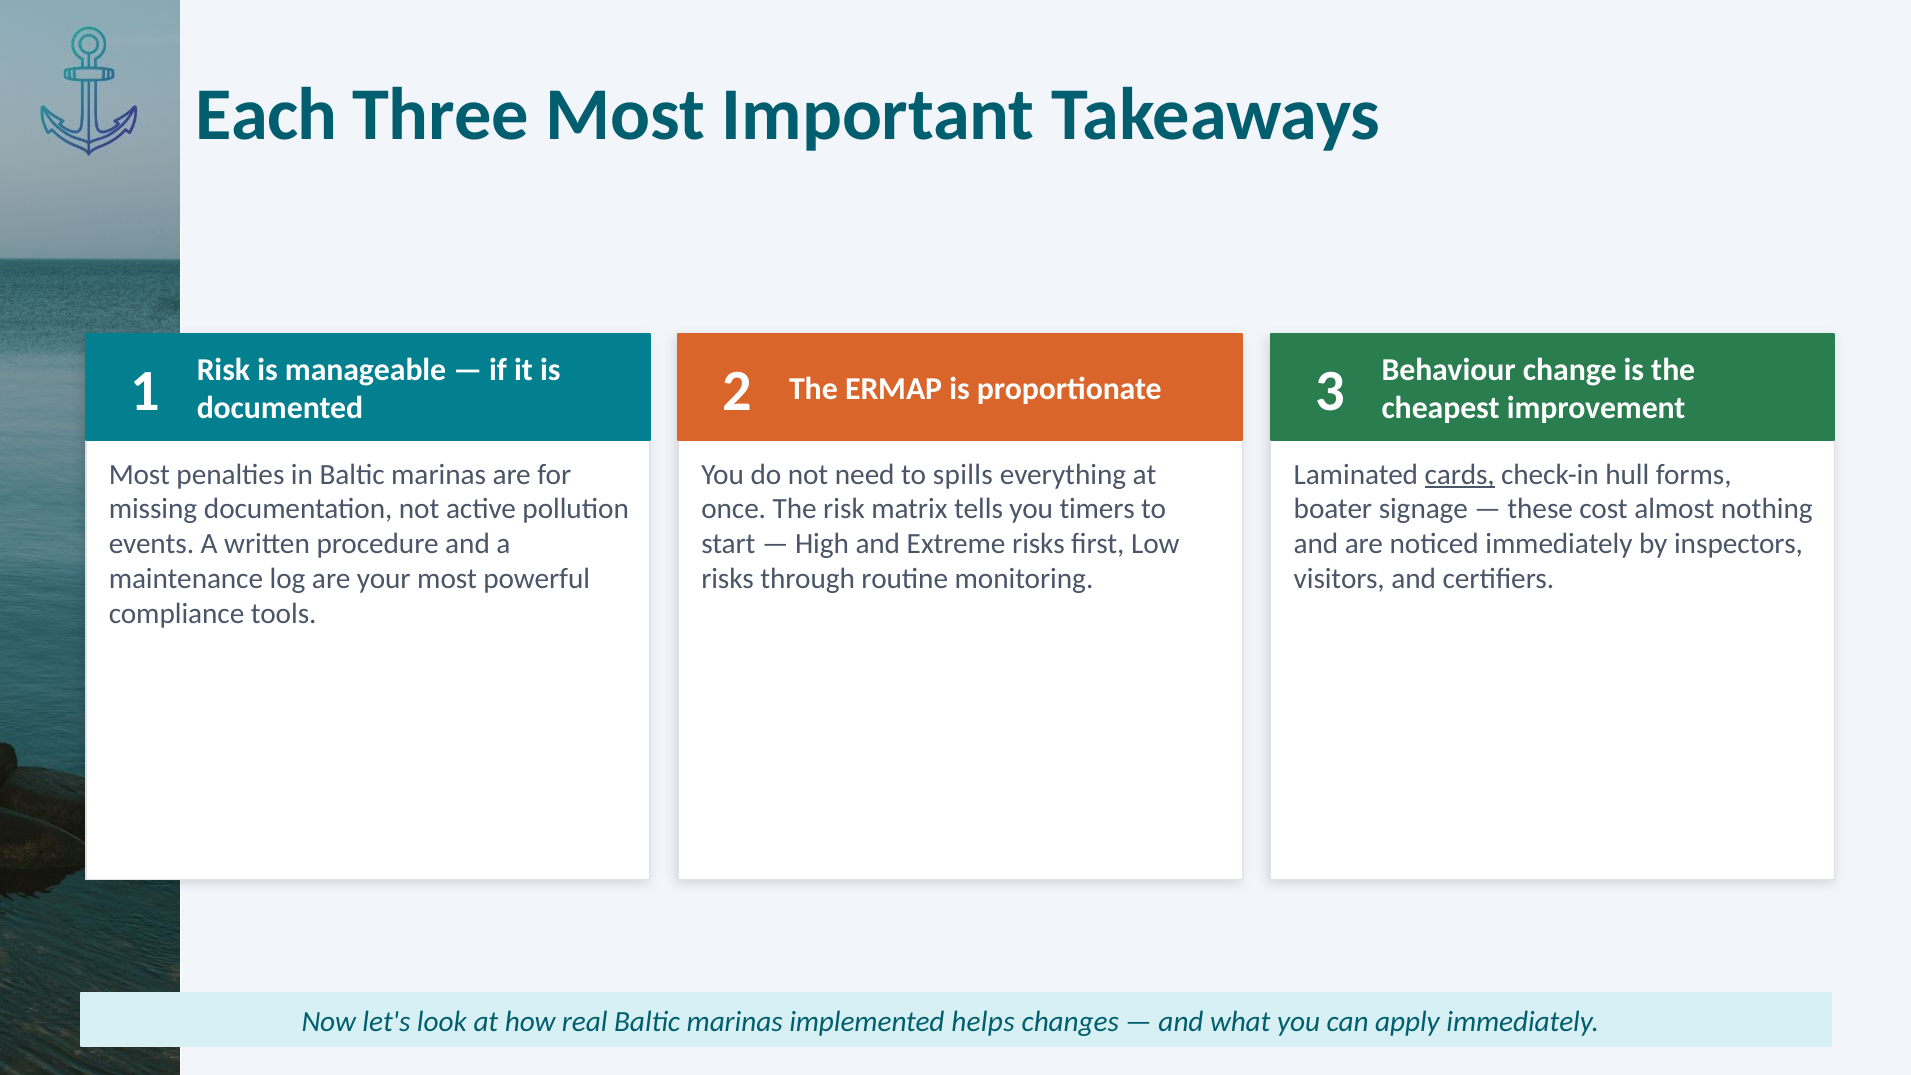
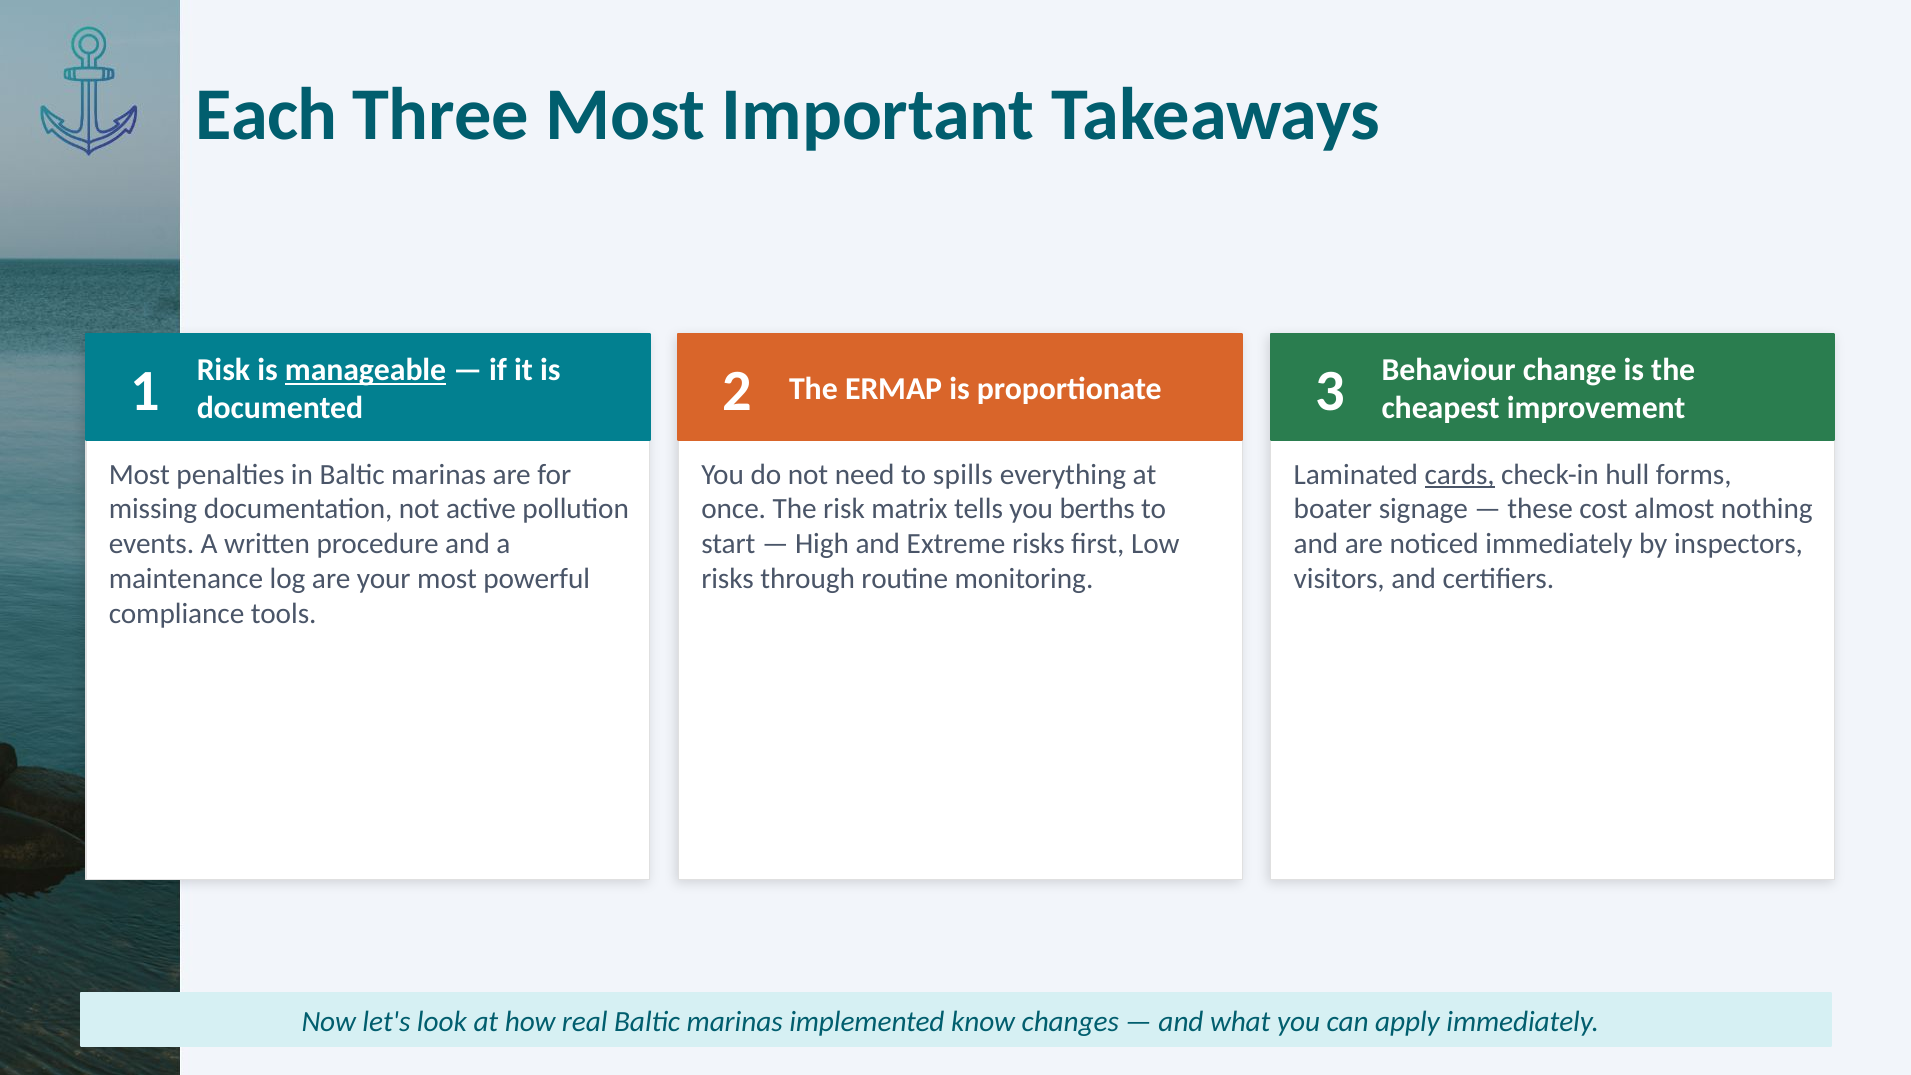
manageable underline: none -> present
timers: timers -> berths
helps: helps -> know
